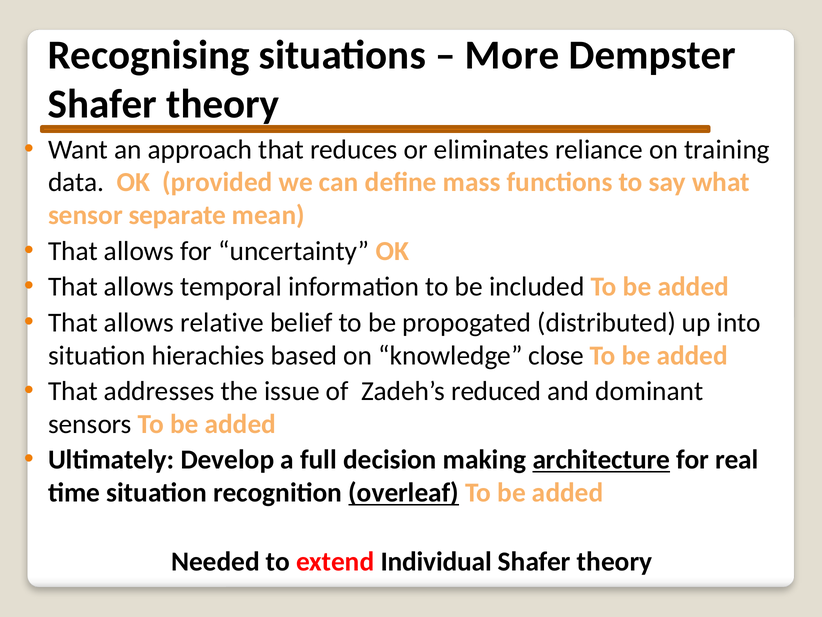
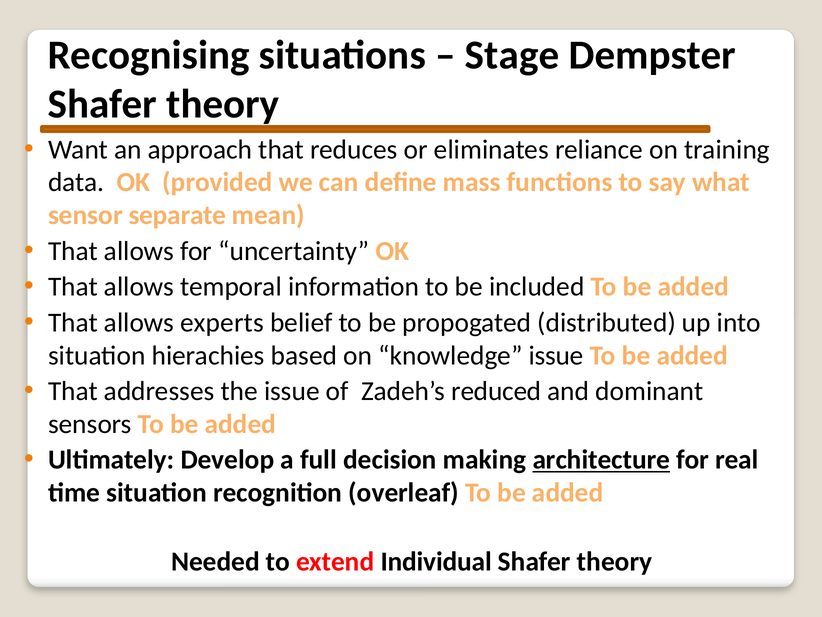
More: More -> Stage
relative: relative -> experts
knowledge close: close -> issue
overleaf underline: present -> none
